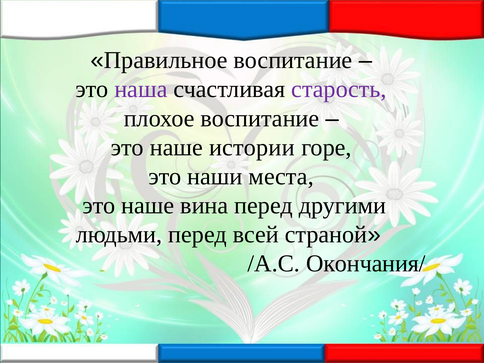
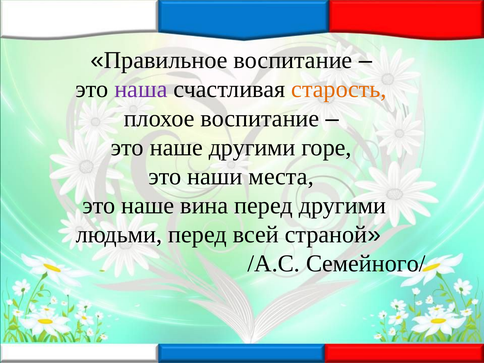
старость colour: purple -> orange
наше истории: истории -> другими
Окончания/: Окончания/ -> Семейного/
